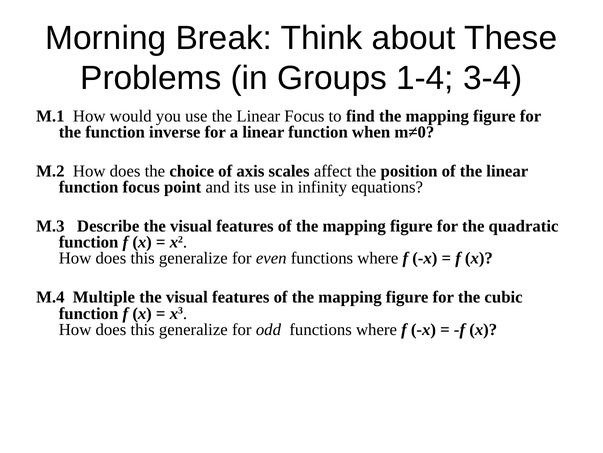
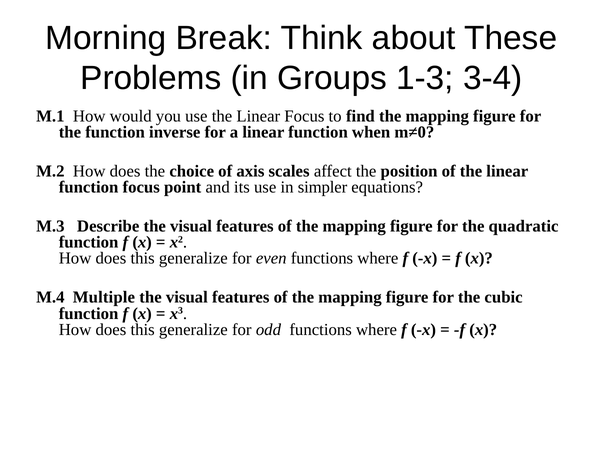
1-4: 1-4 -> 1-3
infinity: infinity -> simpler
